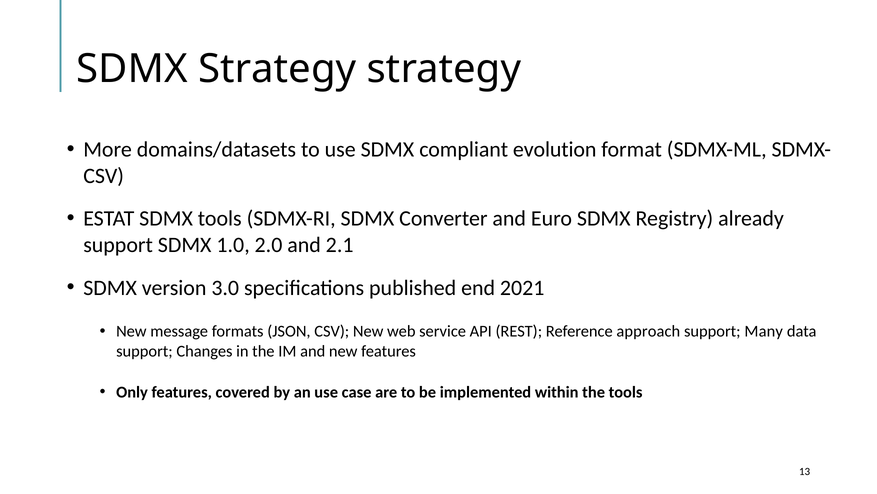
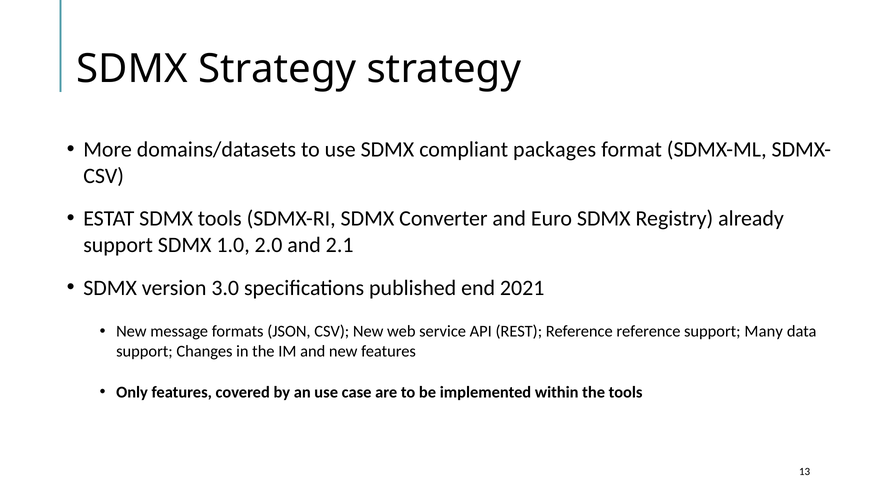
evolution: evolution -> packages
Reference approach: approach -> reference
